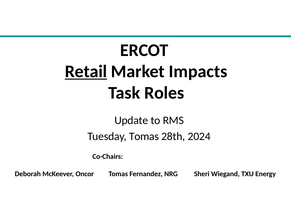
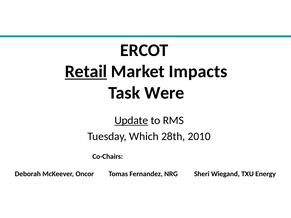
Roles: Roles -> Were
Update underline: none -> present
Tuesday Tomas: Tomas -> Which
2024: 2024 -> 2010
